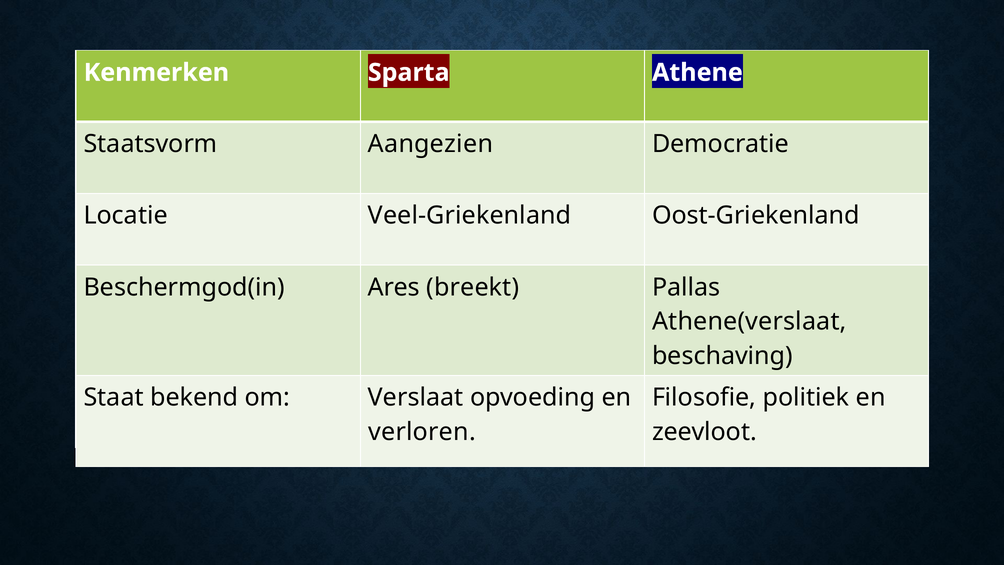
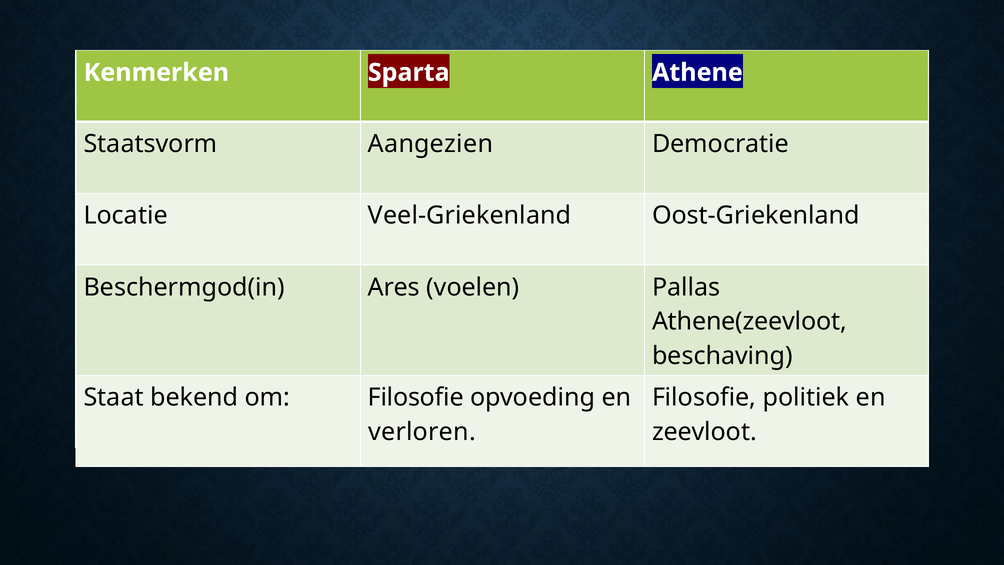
breekt: breekt -> voelen
Athene(verslaat: Athene(verslaat -> Athene(zeevloot
Verslaat at (416, 397): Verslaat -> Filosofie
